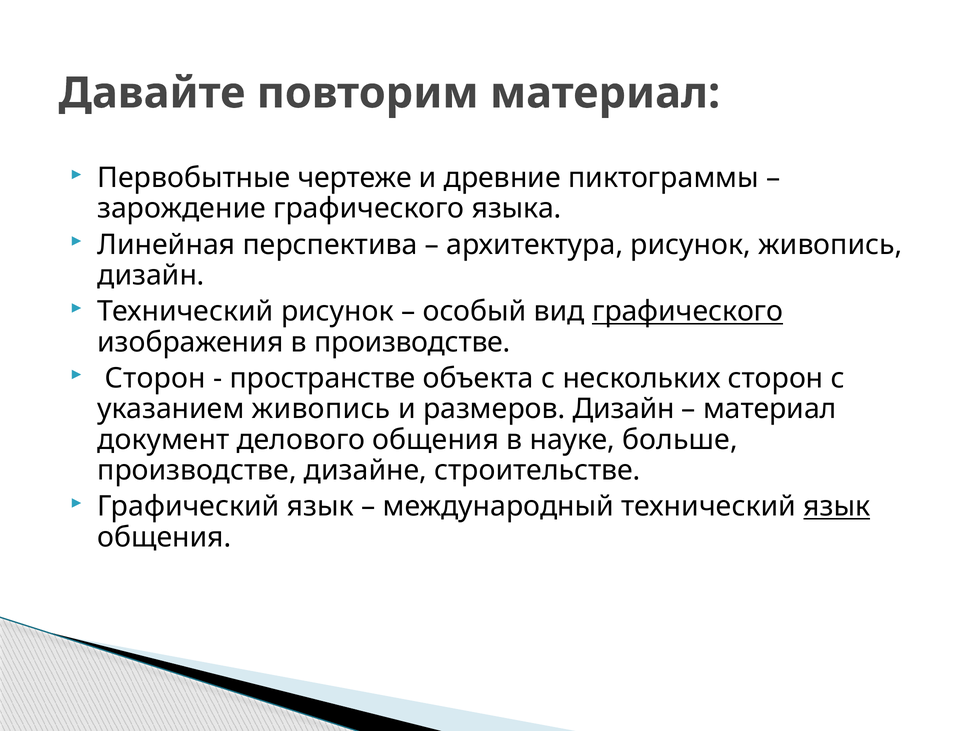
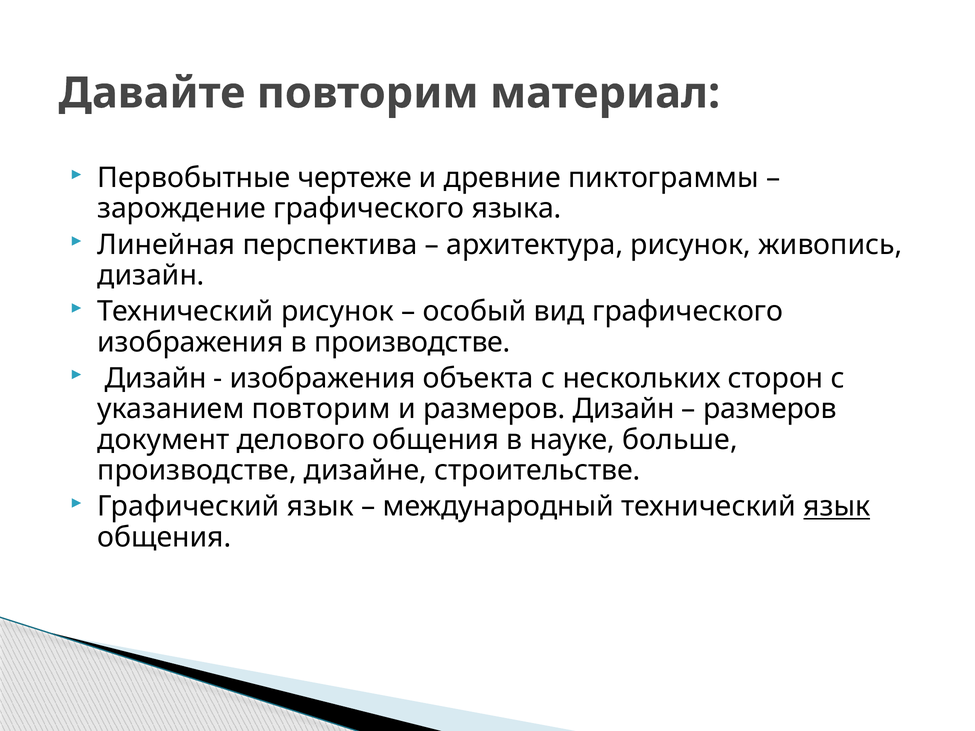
графического at (688, 312) underline: present -> none
Сторон at (155, 378): Сторон -> Дизайн
пространстве at (323, 378): пространстве -> изображения
указанием живопись: живопись -> повторим
материал at (770, 409): материал -> размеров
